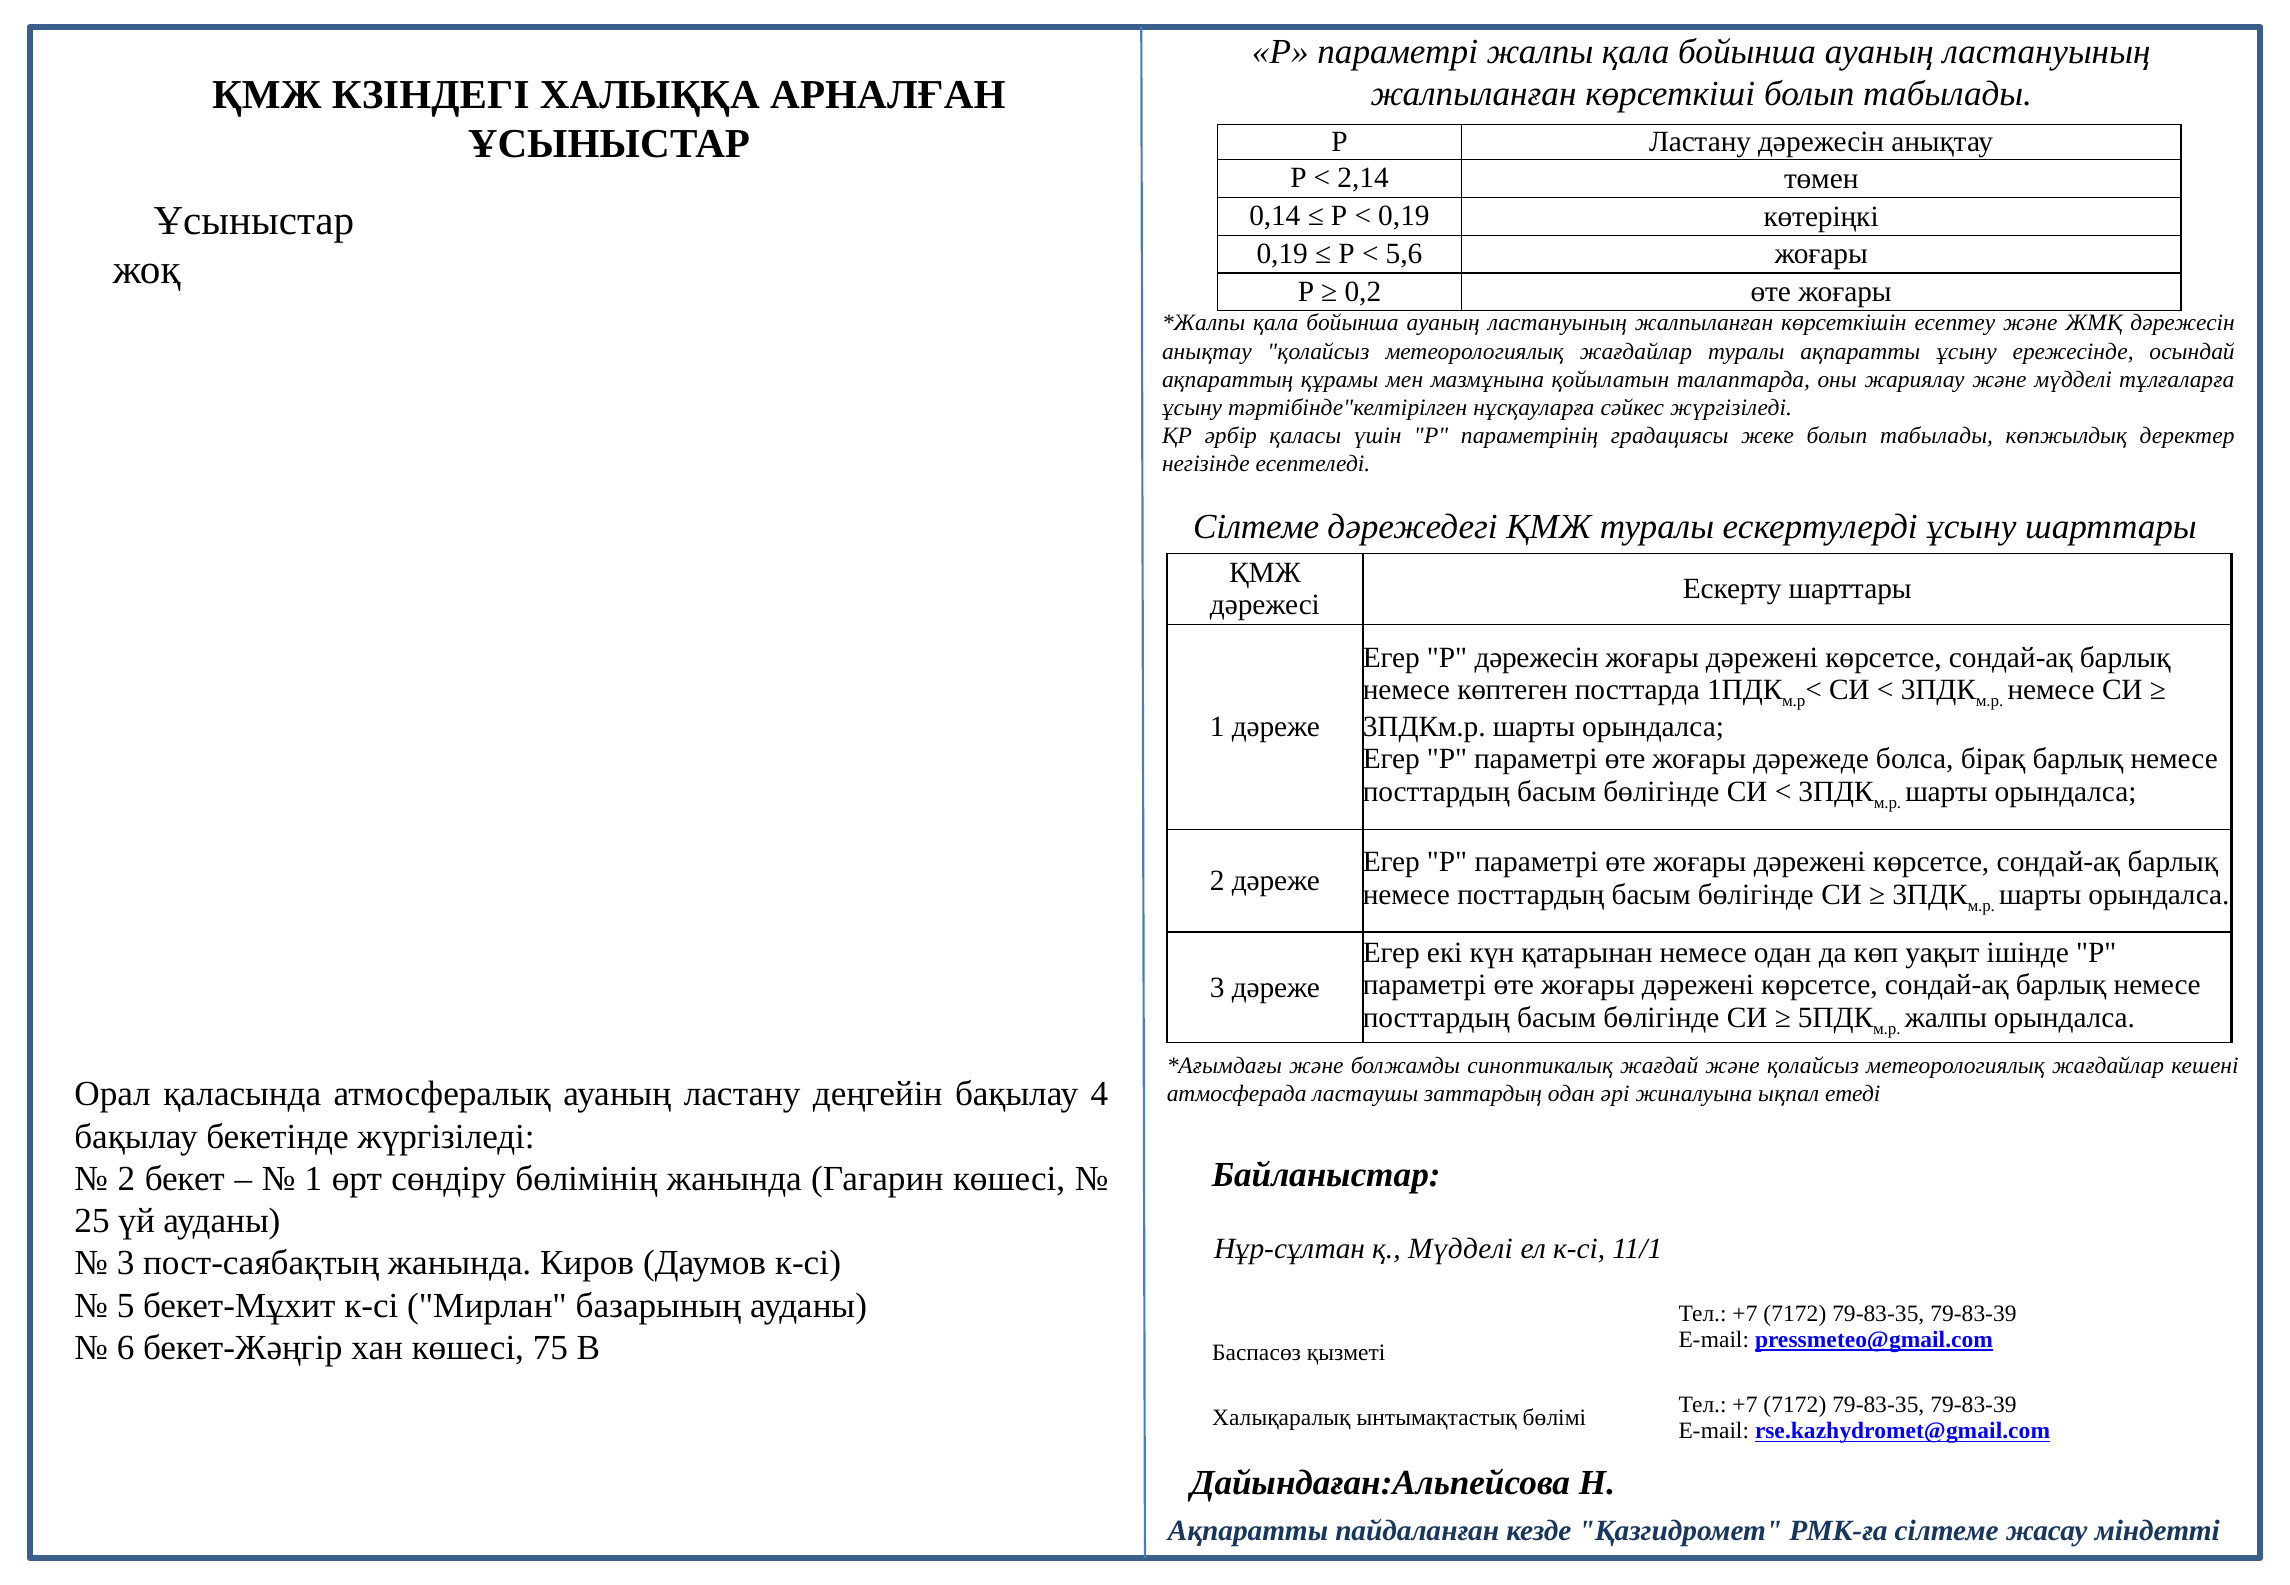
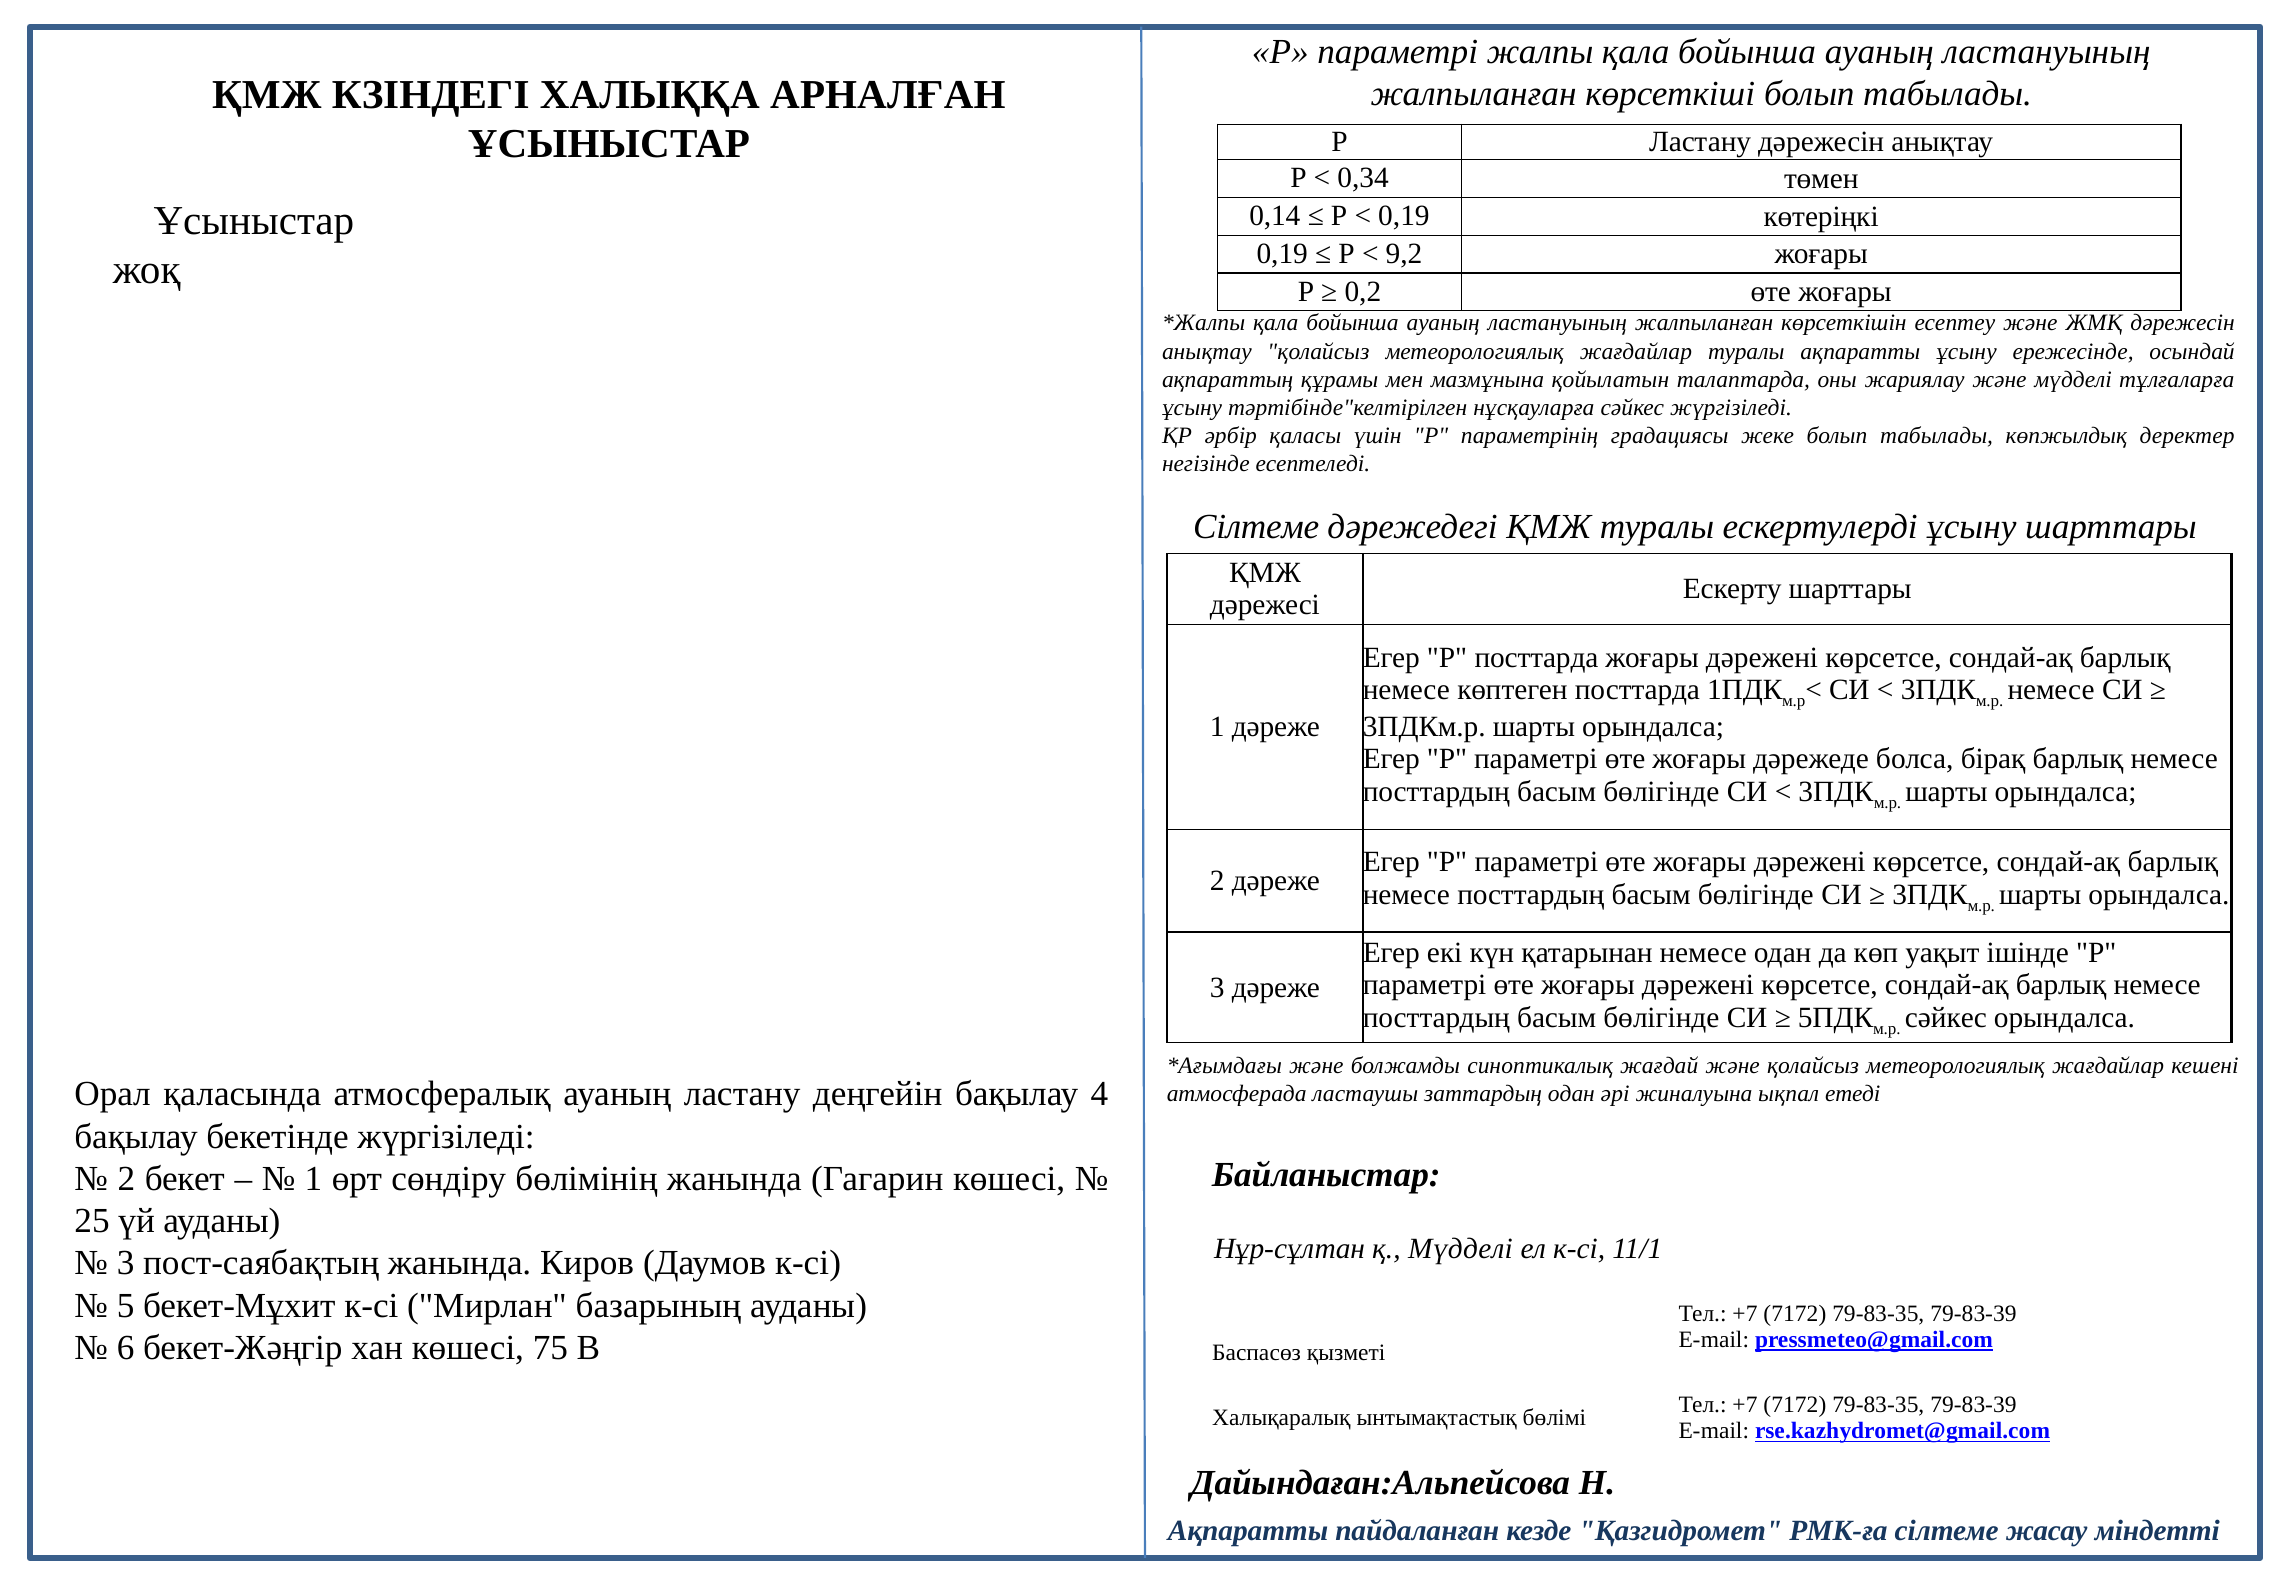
2,14: 2,14 -> 0,34
5,6: 5,6 -> 9,2
Р дәрежесін: дәрежесін -> посттарда
жалпы at (1946, 1018): жалпы -> сәйкес
